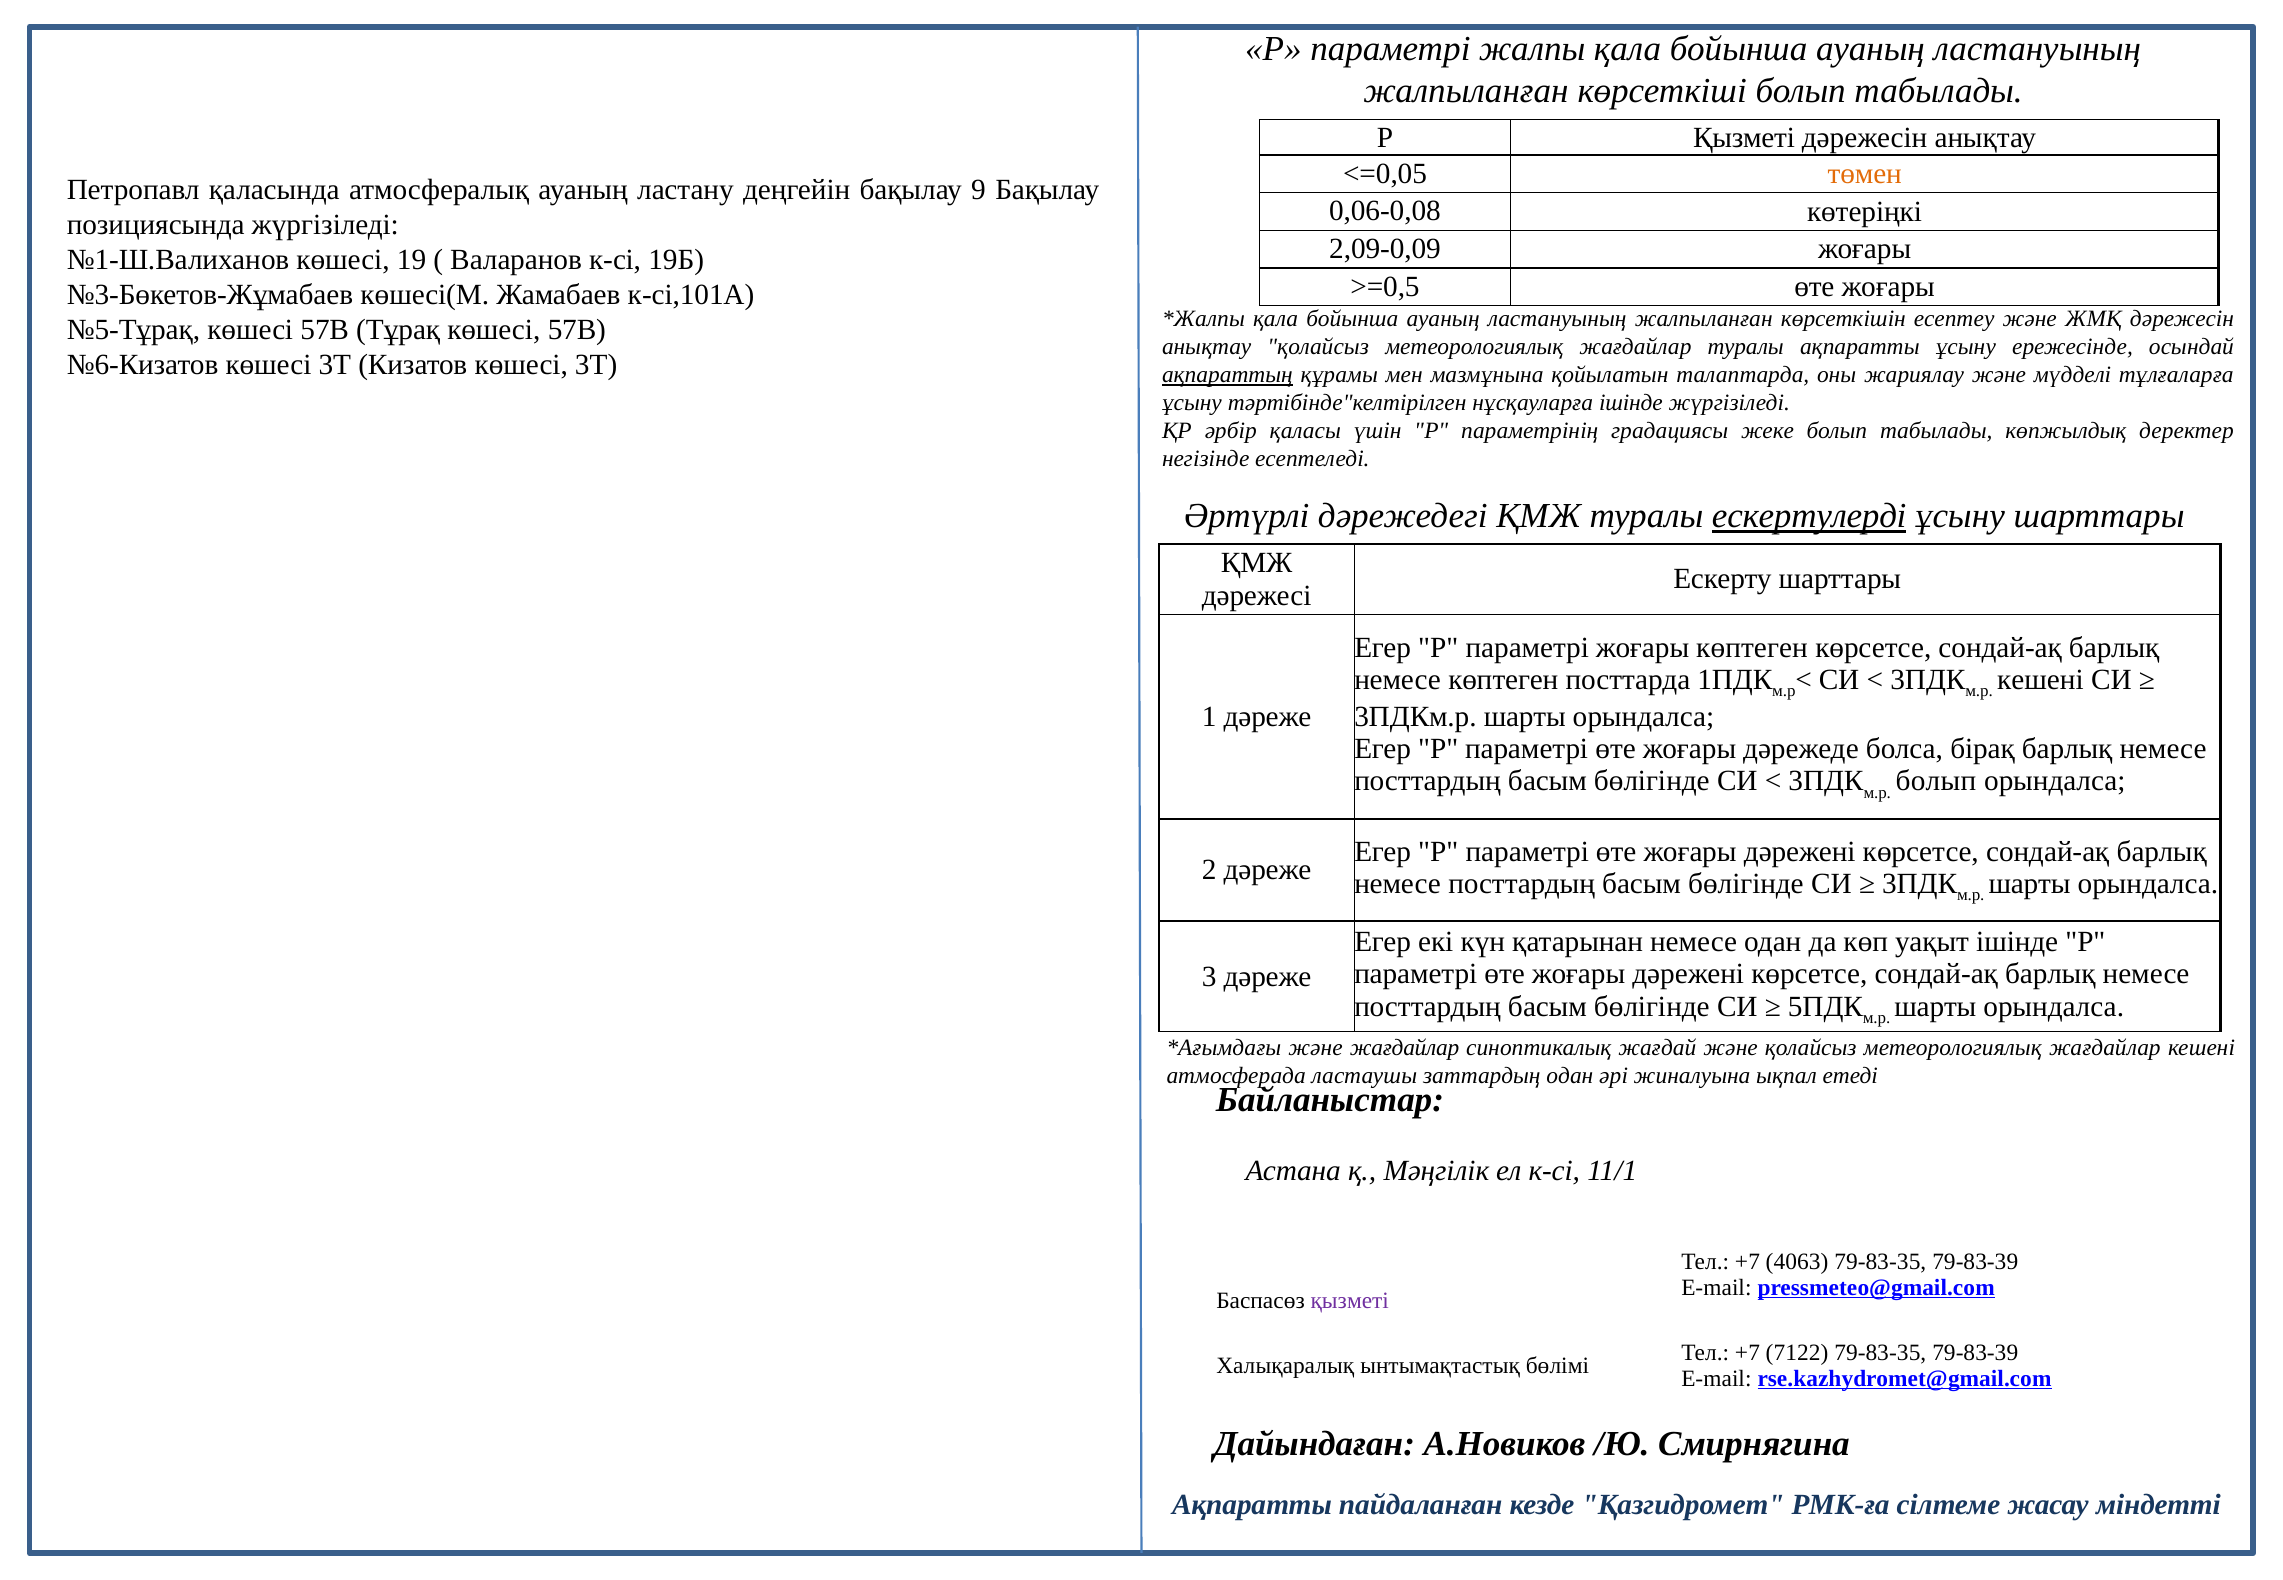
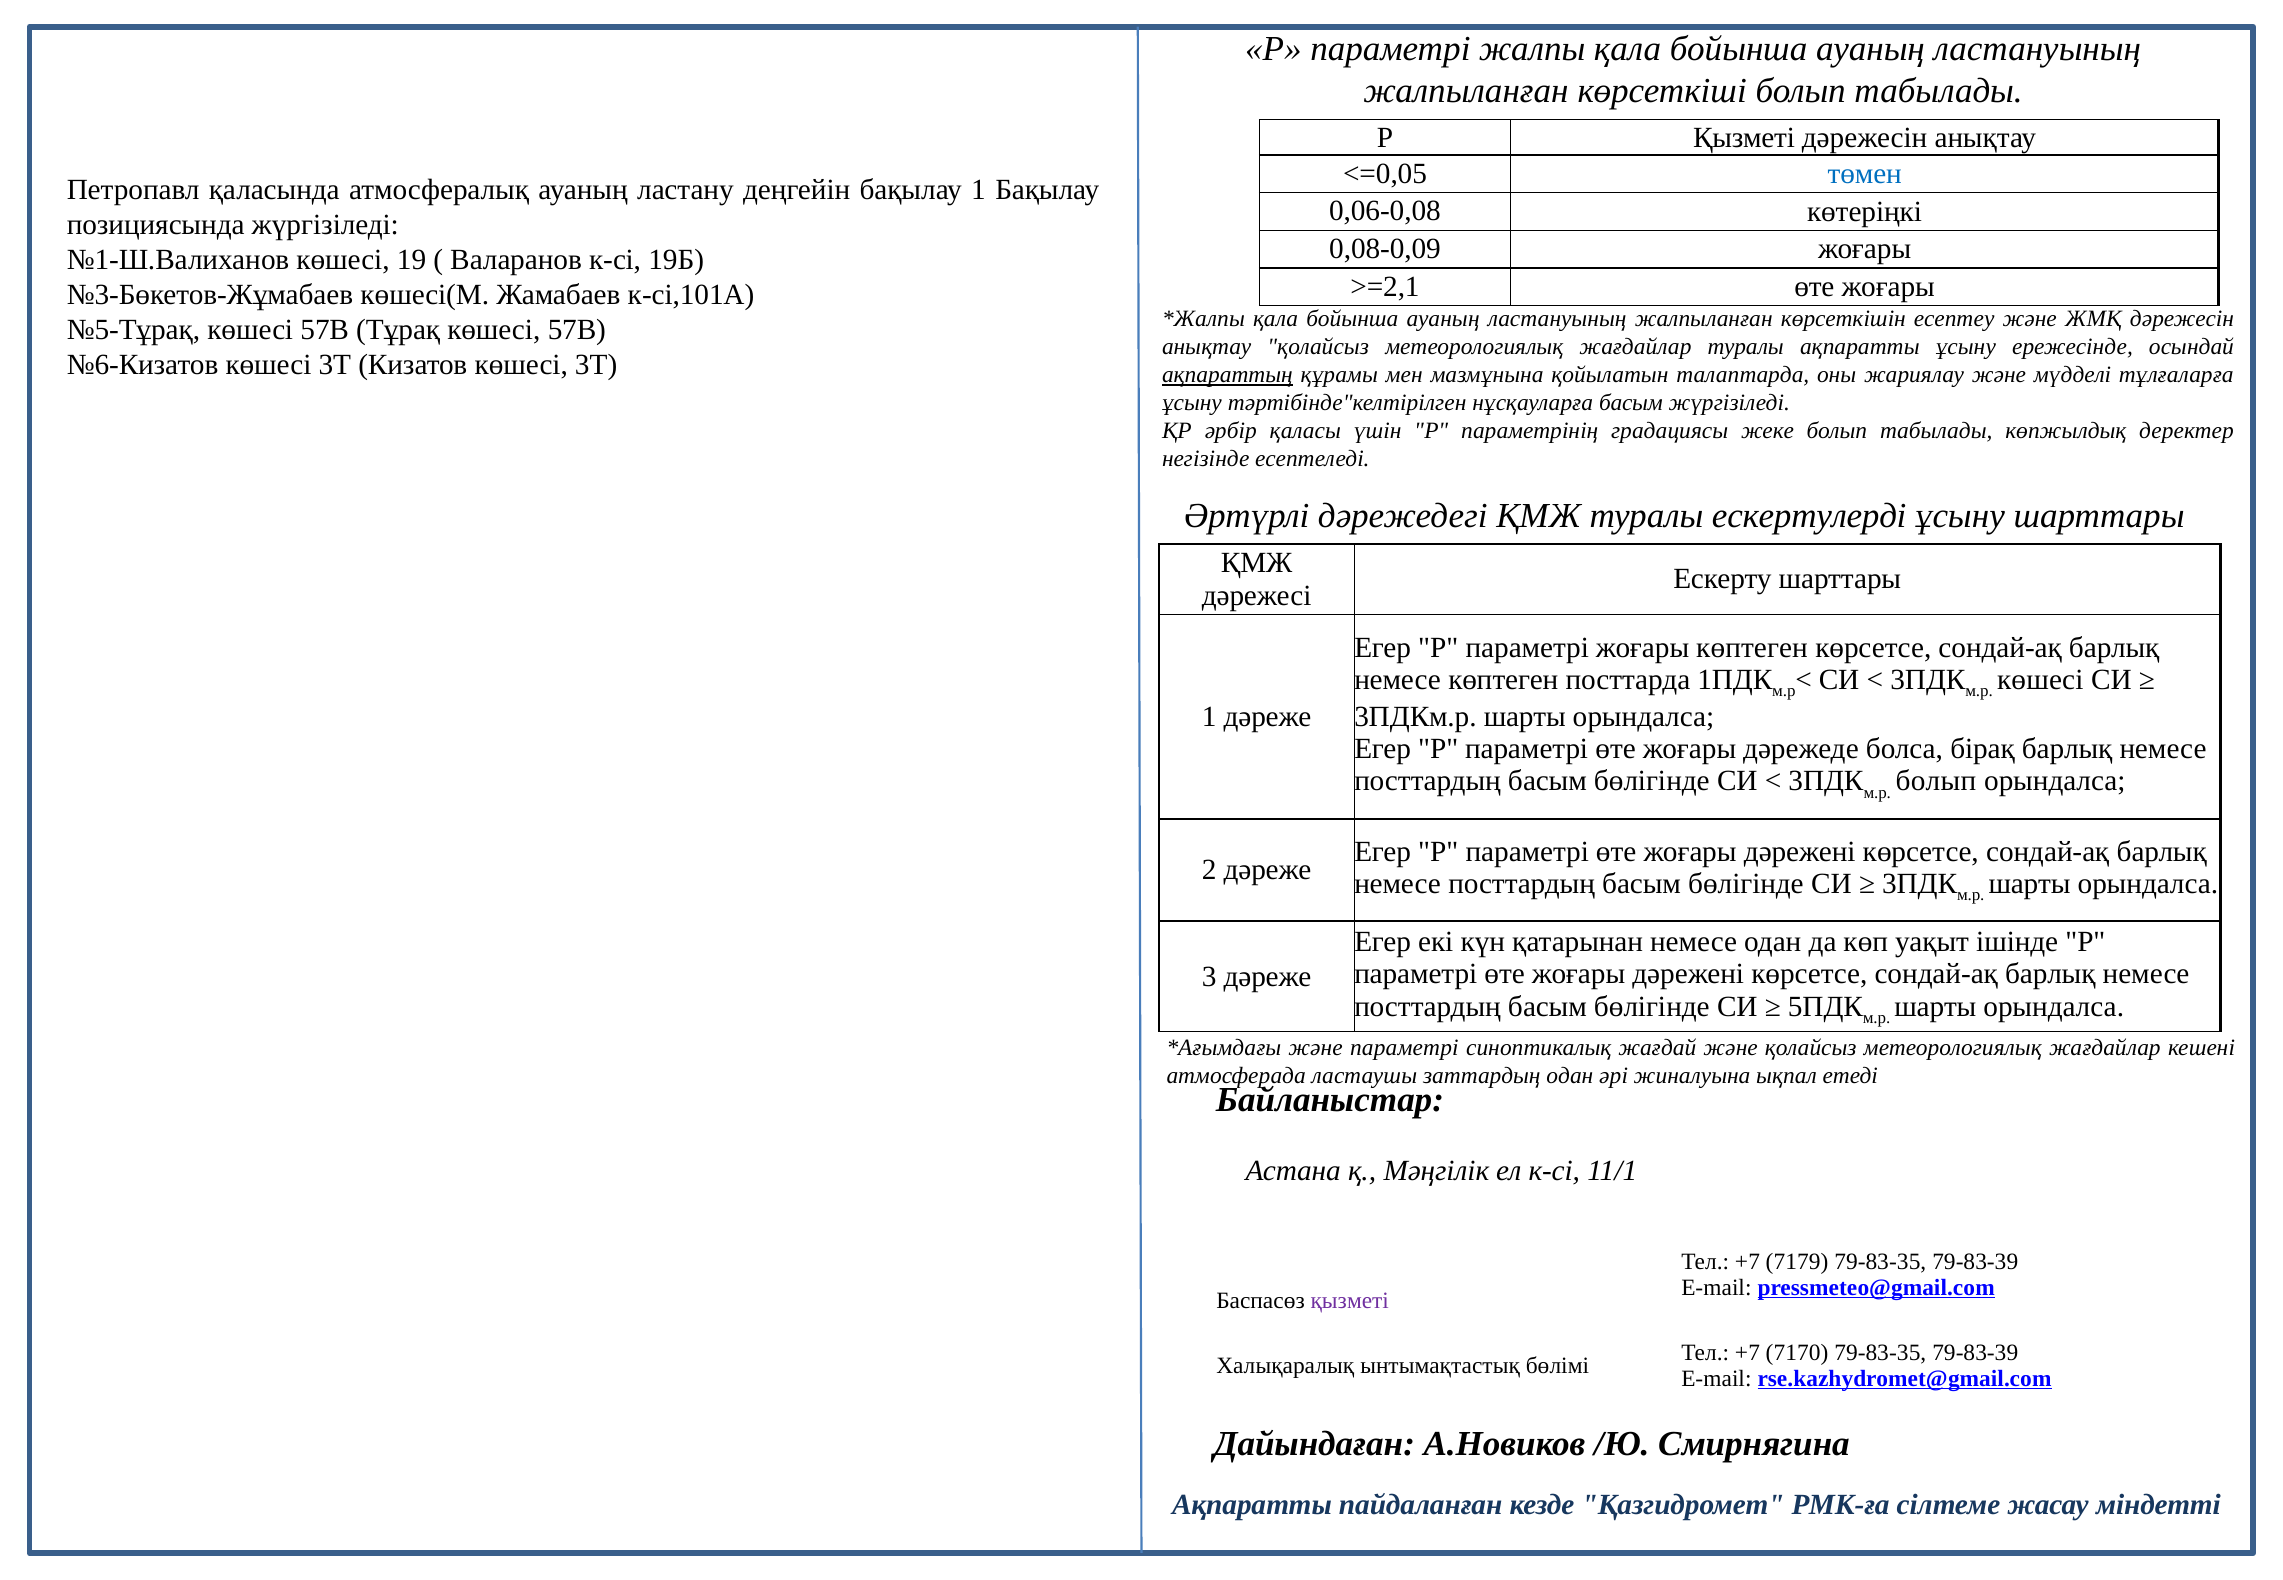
төмен colour: orange -> blue
бақылау 9: 9 -> 1
2,09-0,09: 2,09-0,09 -> 0,08-0,09
>=0,5: >=0,5 -> >=2,1
нұсқауларға ішінде: ішінде -> басым
ескертулерді underline: present -> none
кешені at (2040, 680): кешені -> көшесі
және жағдайлар: жағдайлар -> параметрі
4063: 4063 -> 7179
7122: 7122 -> 7170
